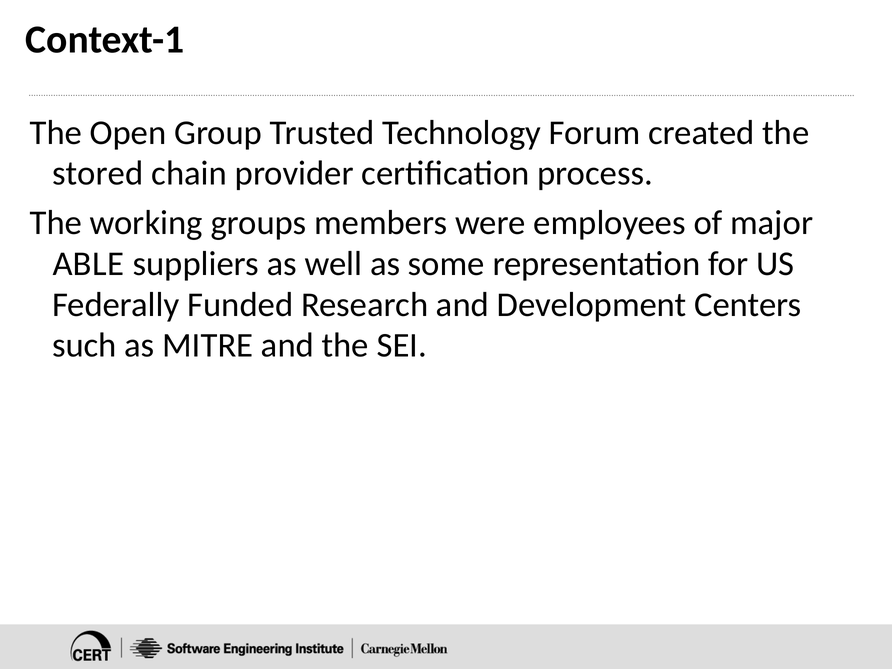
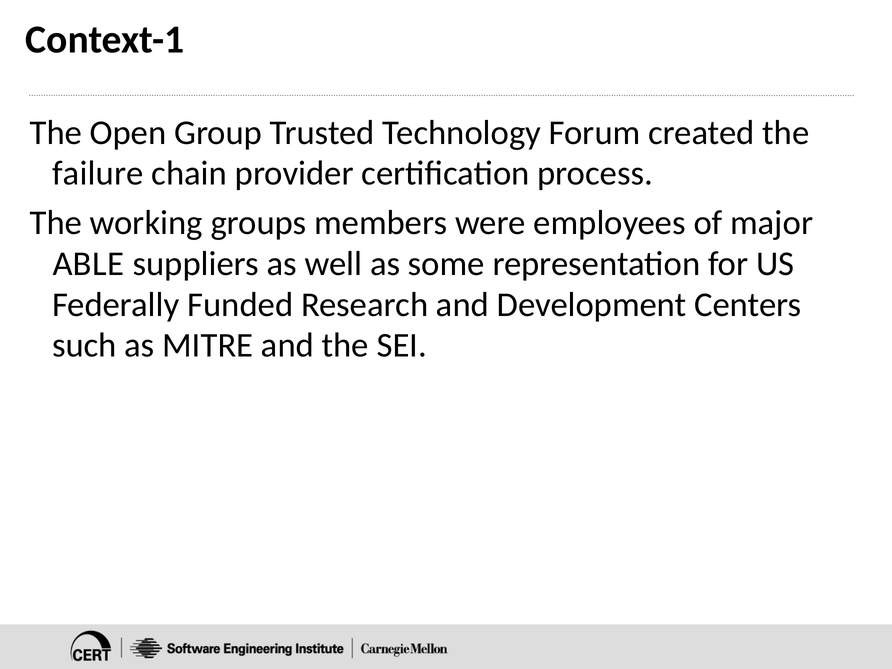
stored: stored -> failure
